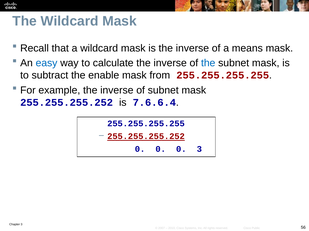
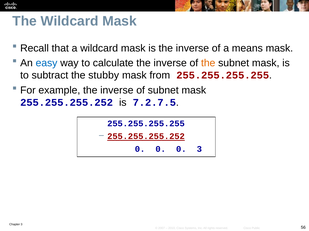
the at (208, 63) colour: blue -> orange
enable: enable -> stubby
7.6.6.4: 7.6.6.4 -> 7.2.7.5
